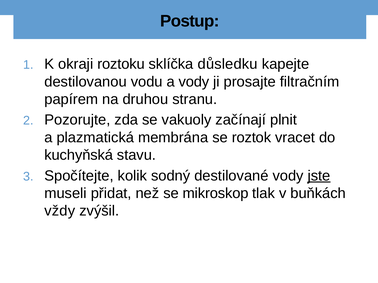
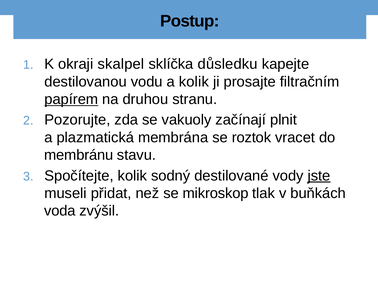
roztoku: roztoku -> skalpel
a vody: vody -> kolik
papírem underline: none -> present
kuchyňská: kuchyňská -> membránu
vždy: vždy -> voda
